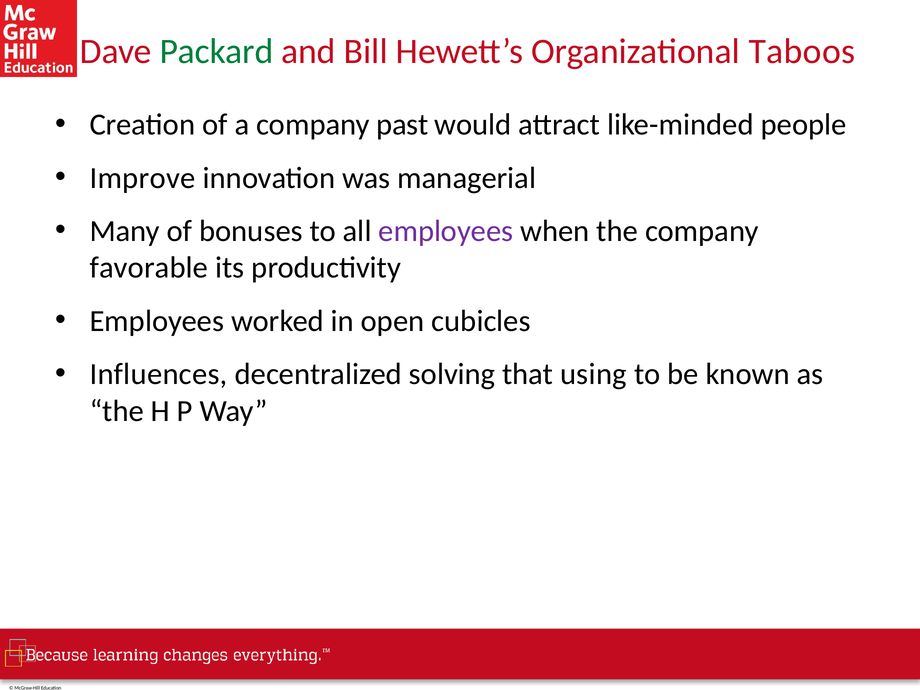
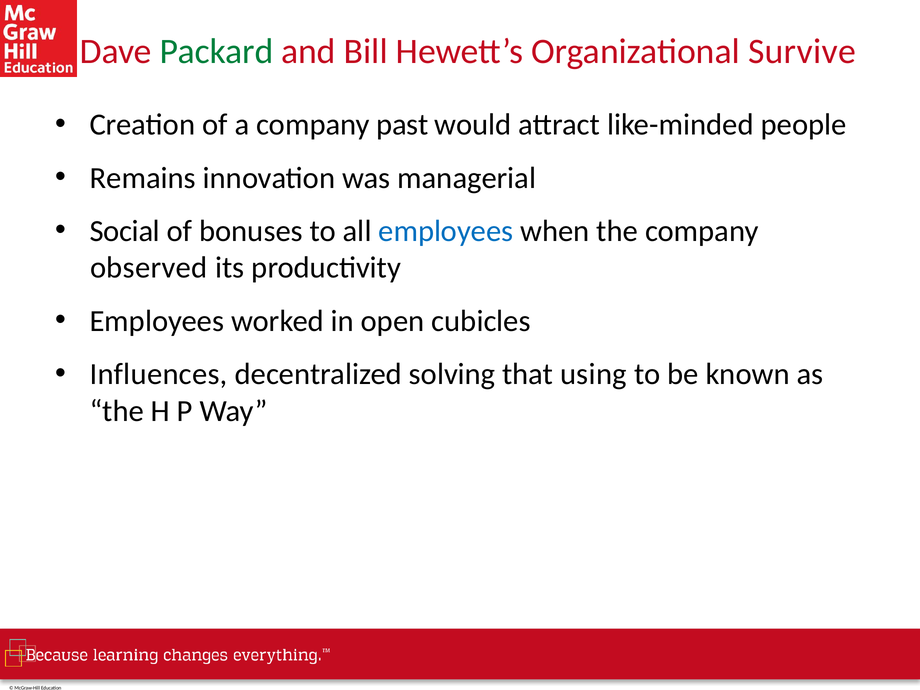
Taboos: Taboos -> Survive
Improve: Improve -> Remains
Many: Many -> Social
employees at (446, 231) colour: purple -> blue
favorable: favorable -> observed
